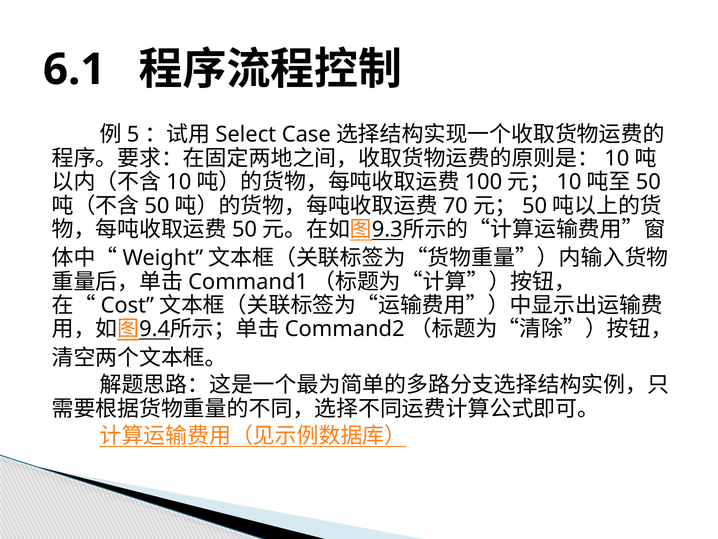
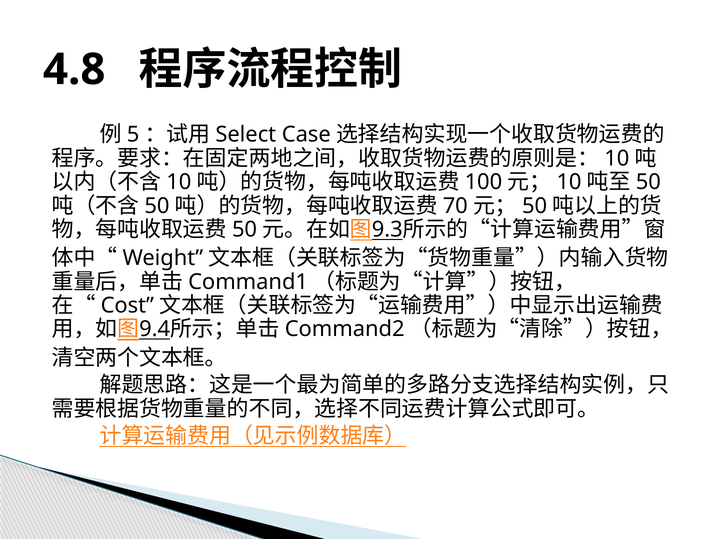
6.1: 6.1 -> 4.8
